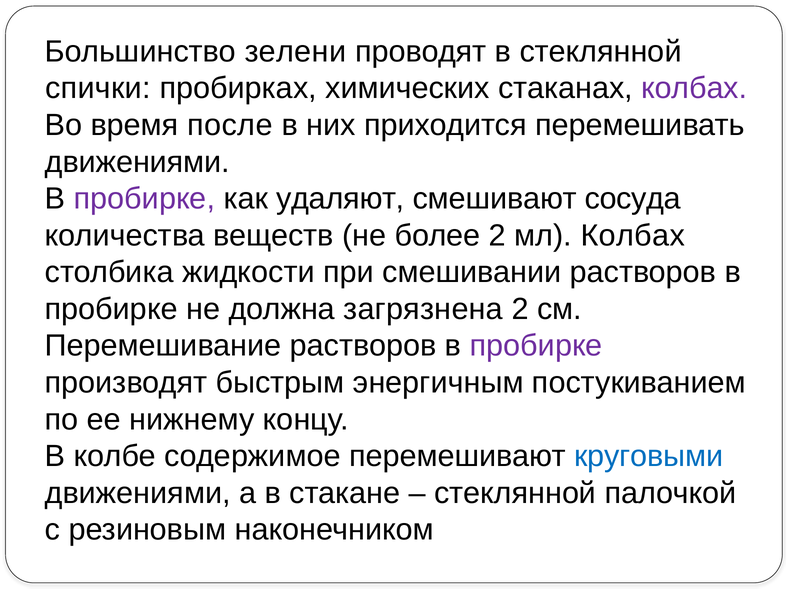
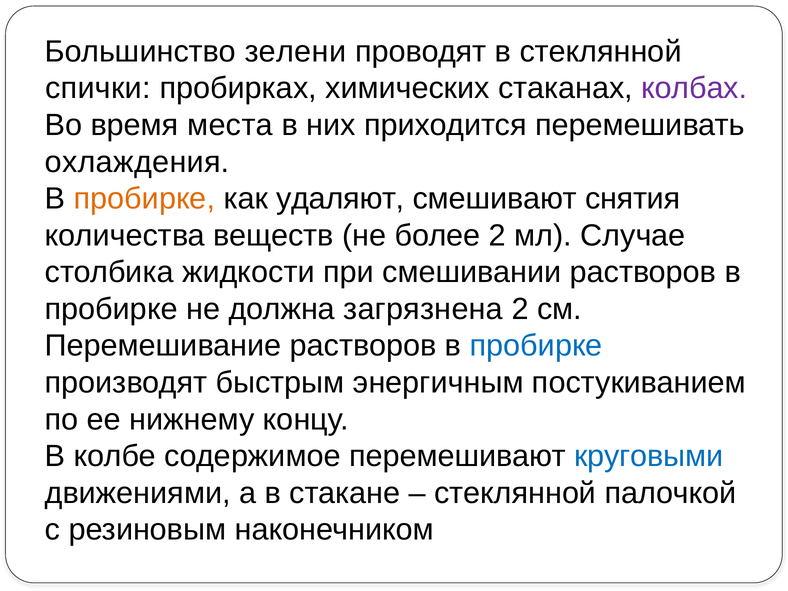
после: после -> места
движениями at (137, 162): движениями -> охлаждения
пробирке at (144, 199) colour: purple -> orange
сосуда: сосуда -> снятия
мл Колбах: Колбах -> Случае
пробирке at (536, 346) colour: purple -> blue
